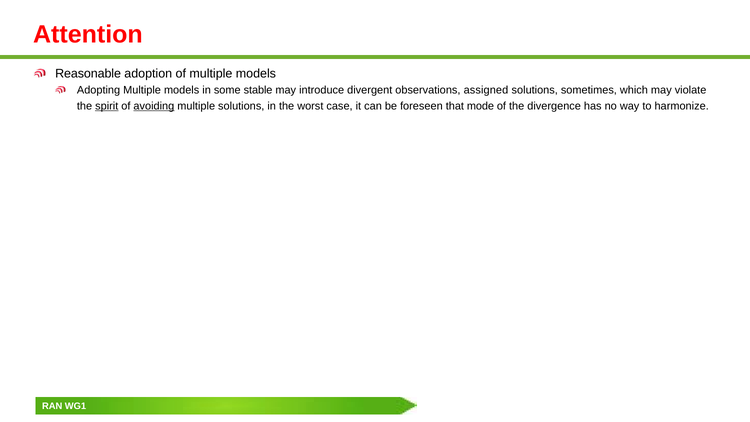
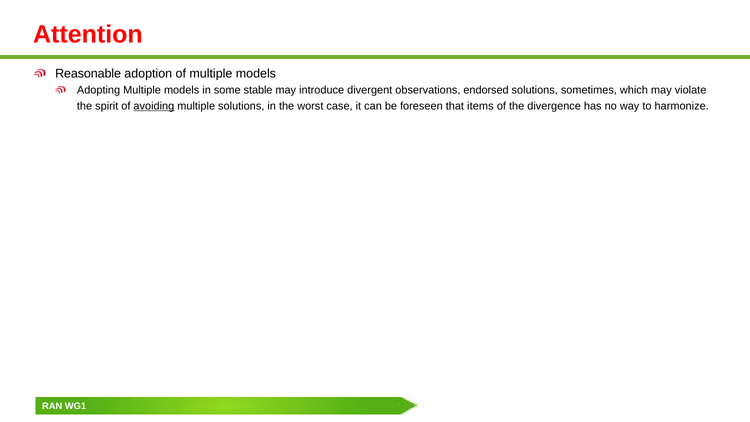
assigned: assigned -> endorsed
spirit underline: present -> none
mode: mode -> items
